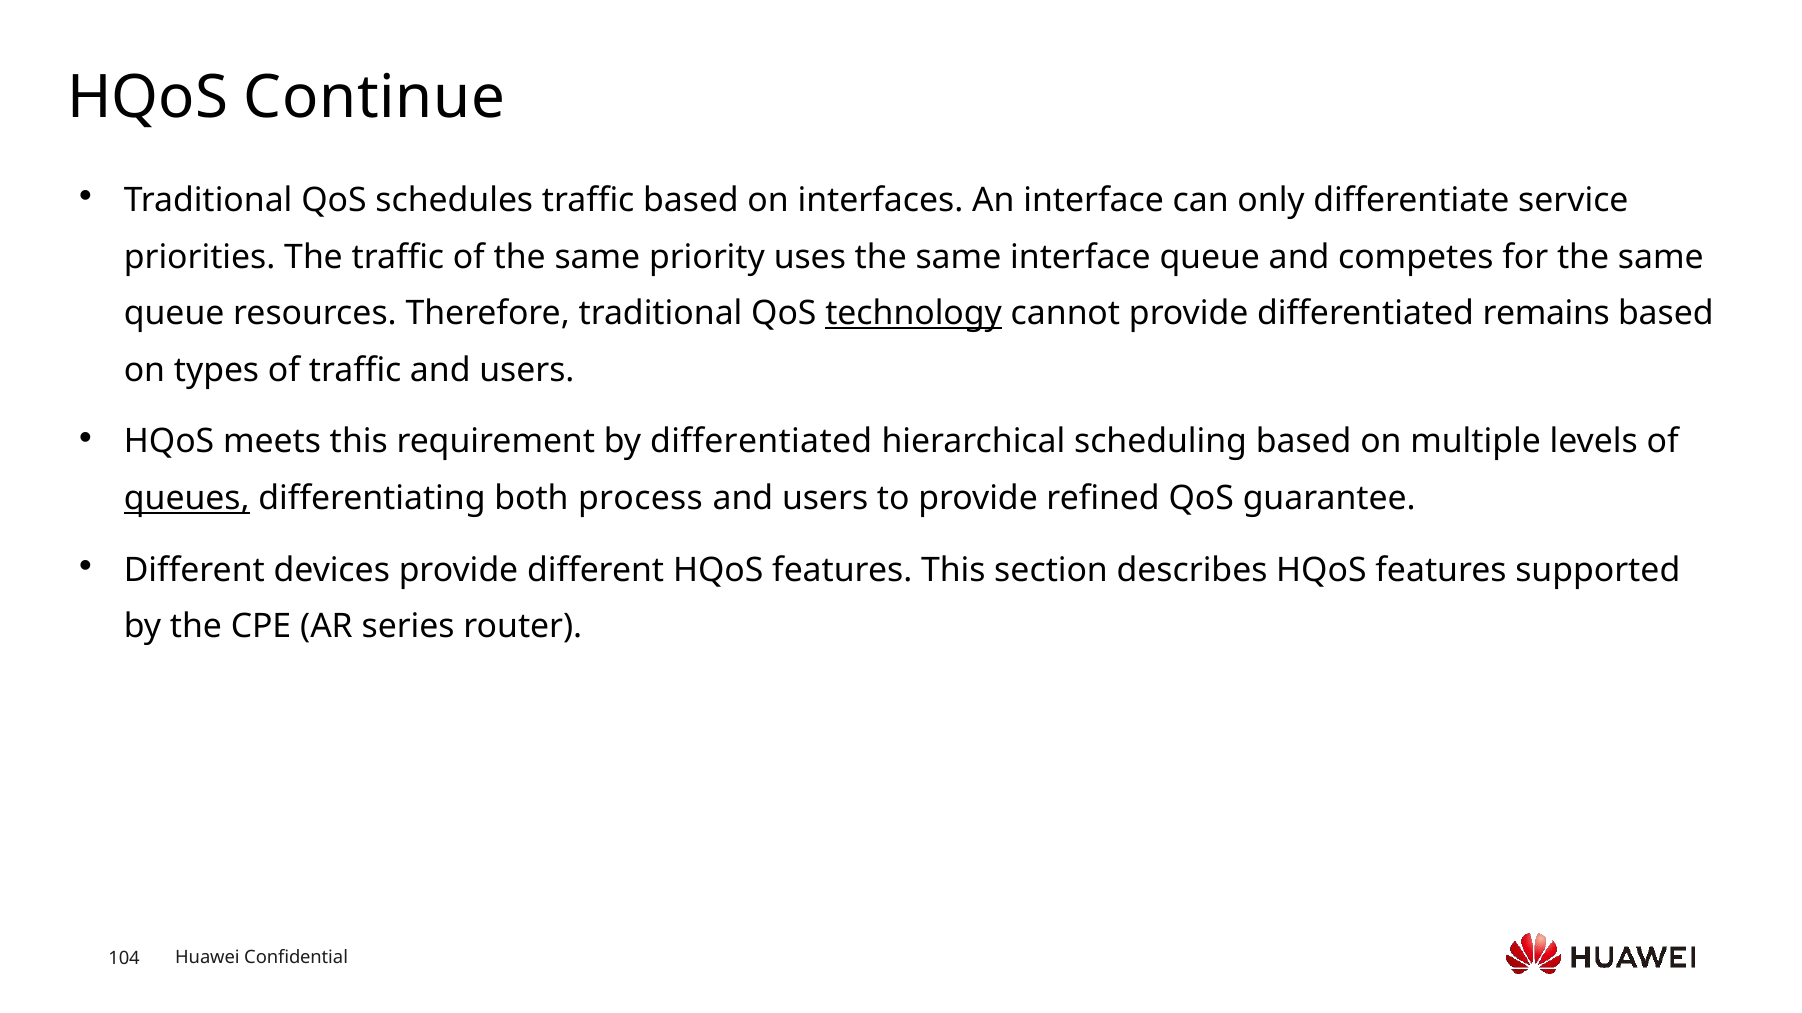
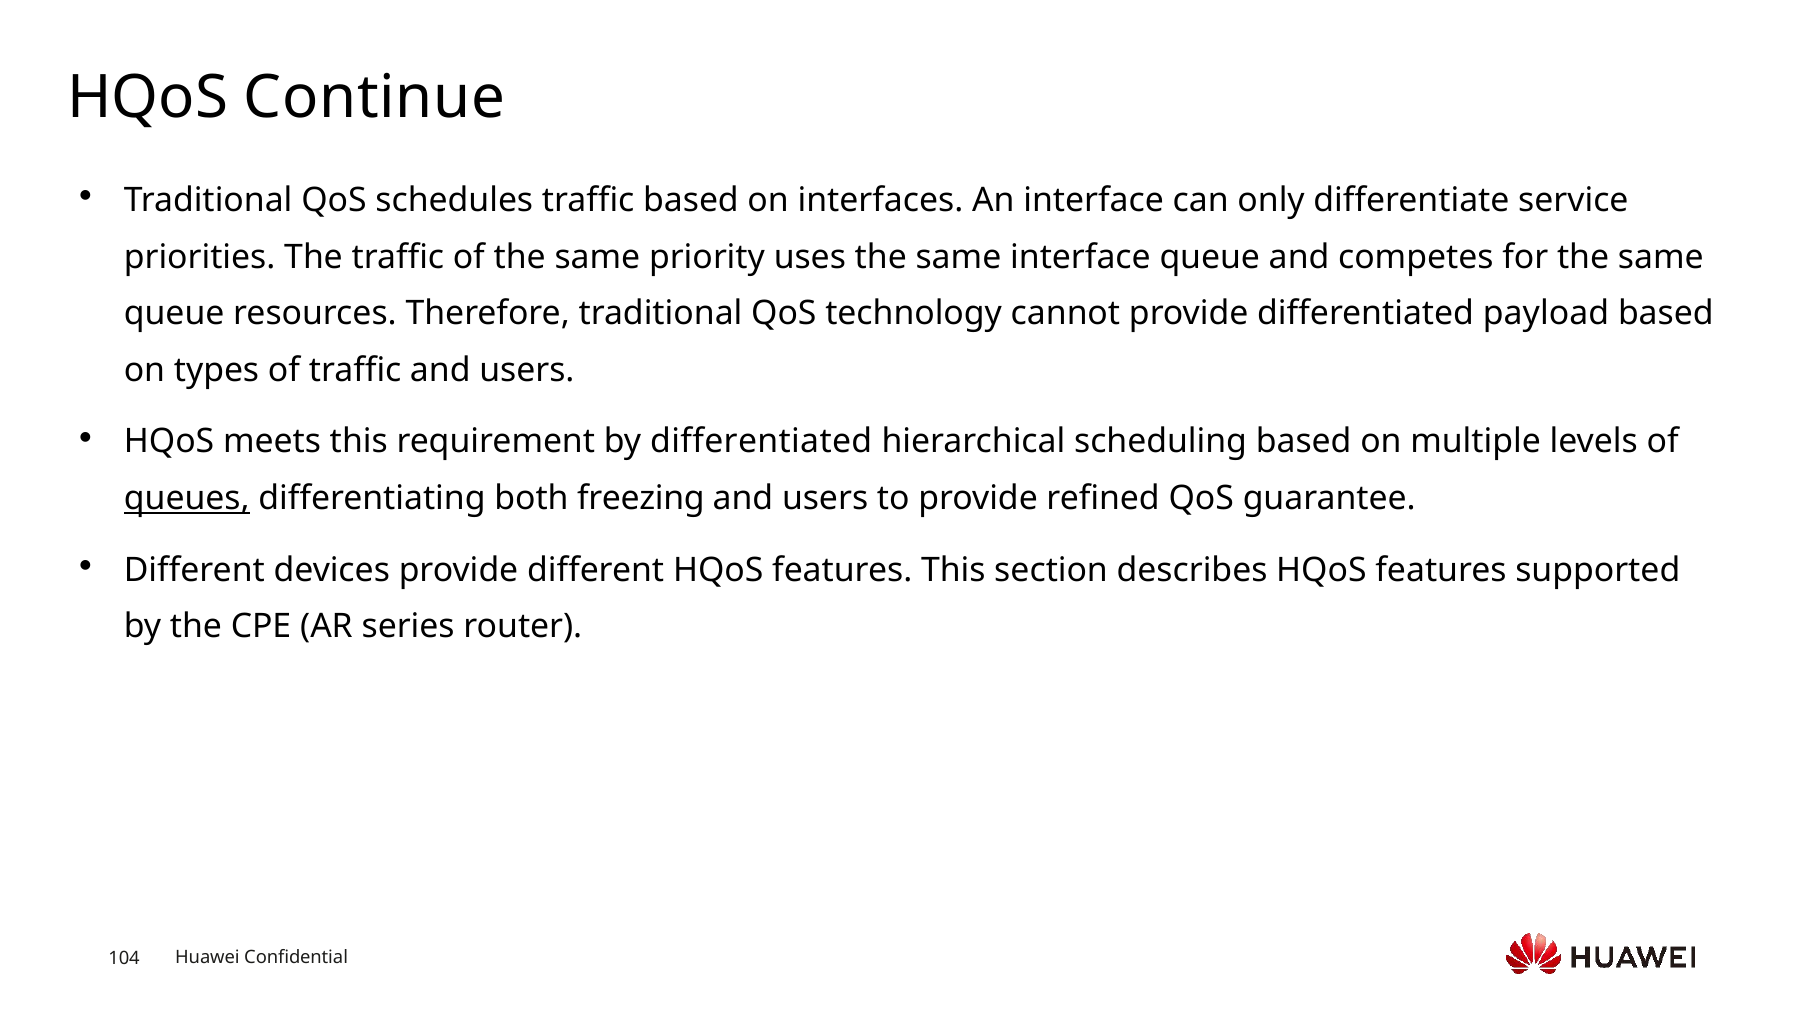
technology underline: present -> none
remains: remains -> payload
process: process -> freezing
